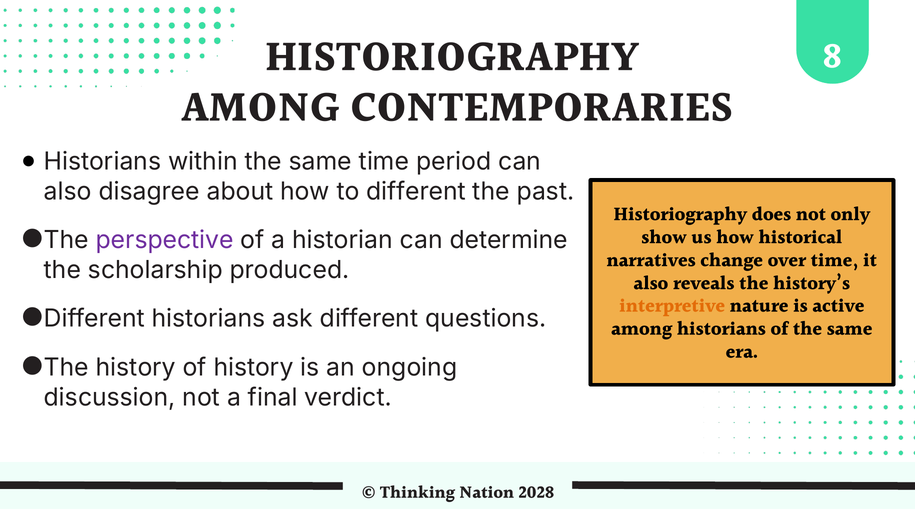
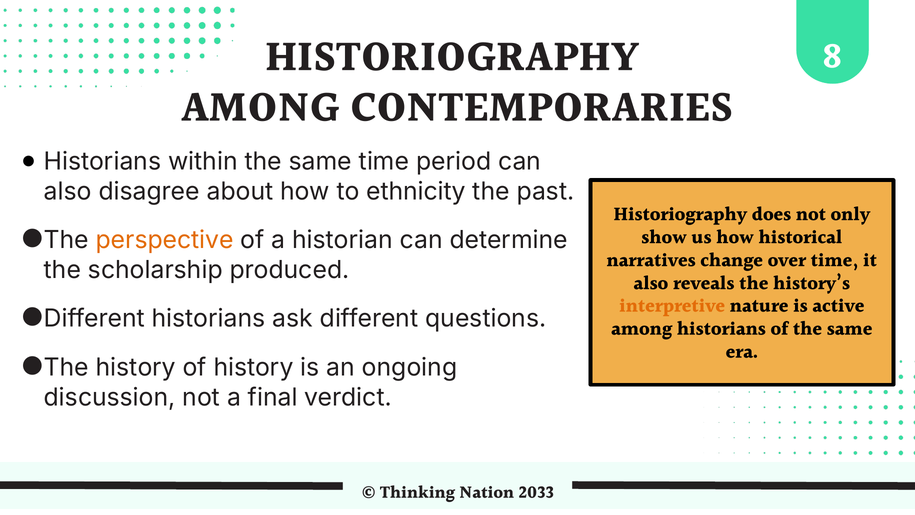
to different: different -> ethnicity
perspective colour: purple -> orange
2028: 2028 -> 2033
